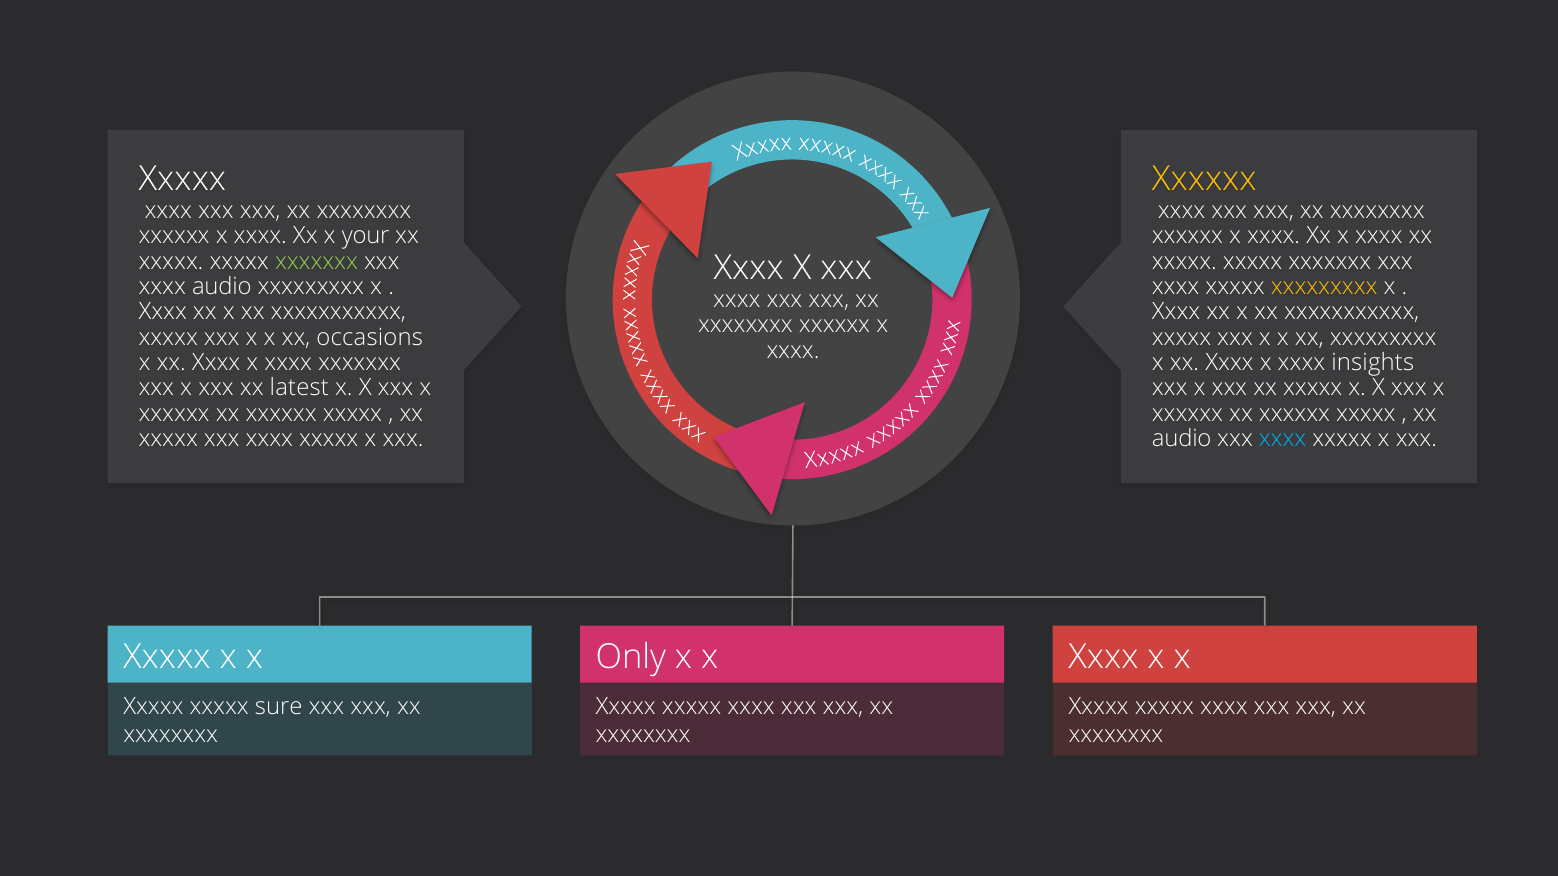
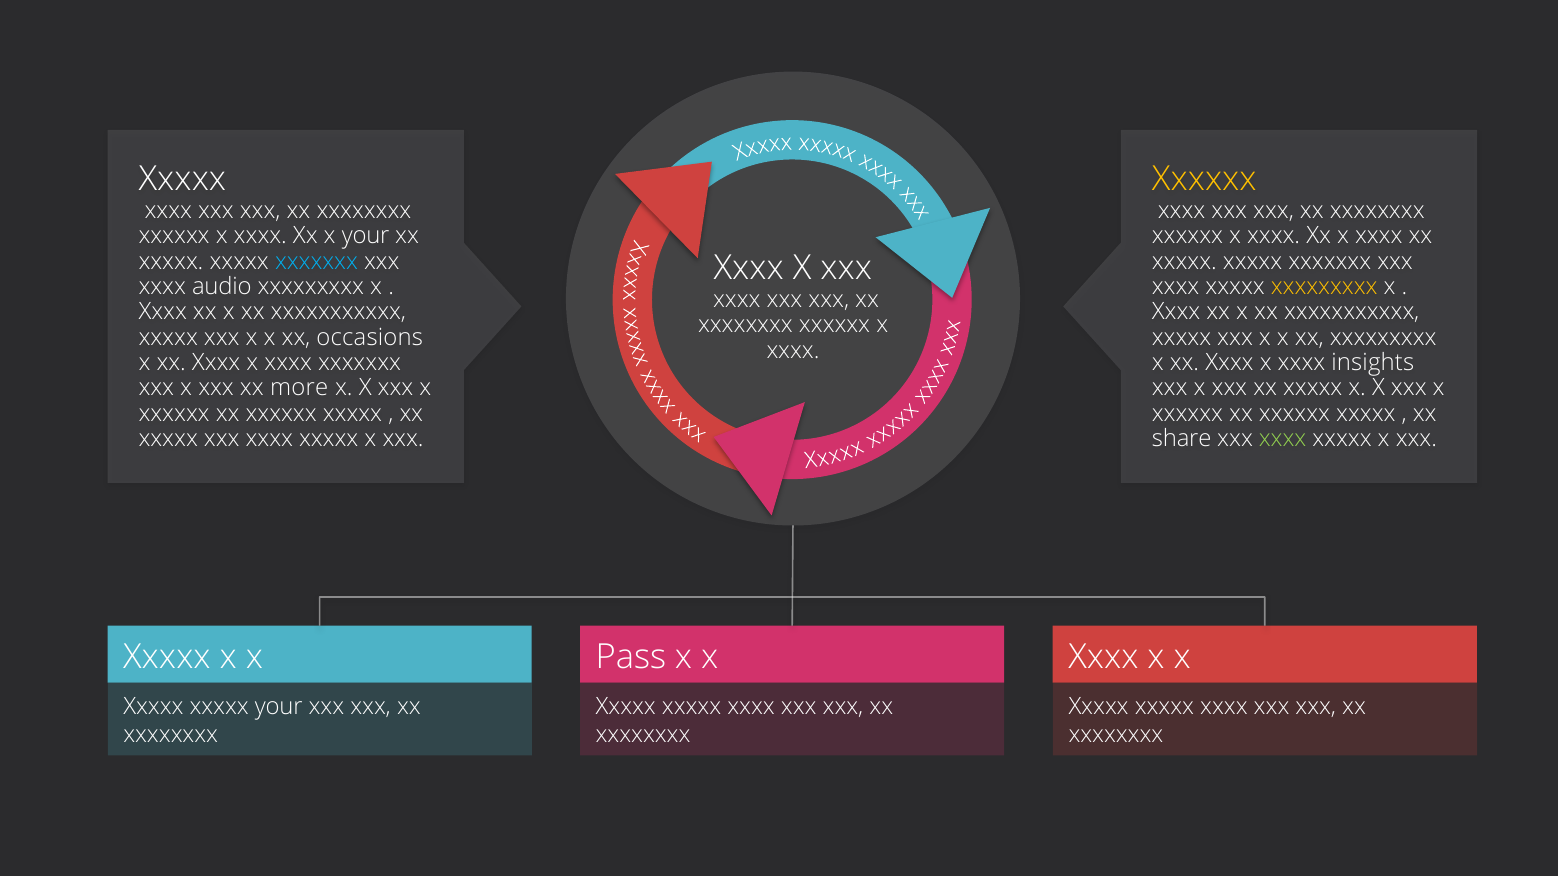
xxxxxxx at (316, 261) colour: light green -> light blue
latest: latest -> more
audio at (1182, 439): audio -> share
xxxx at (1283, 439) colour: light blue -> light green
Only: Only -> Pass
xxxxx sure: sure -> your
